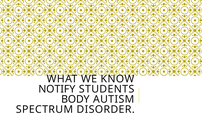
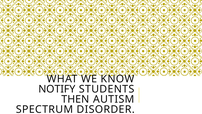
BODY: BODY -> THEN
